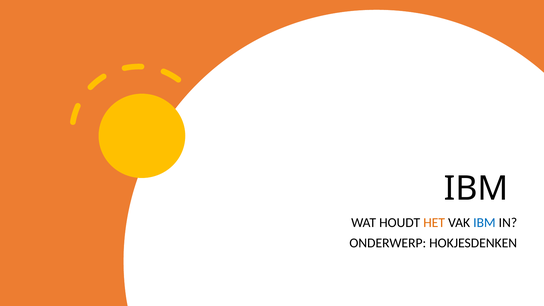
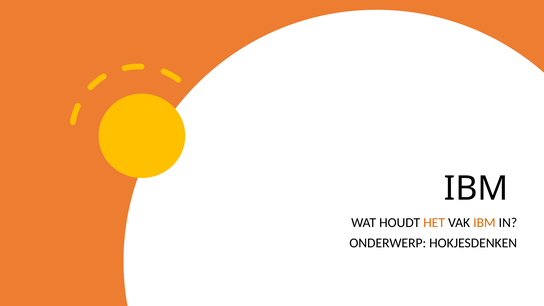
IBM at (484, 223) colour: blue -> orange
